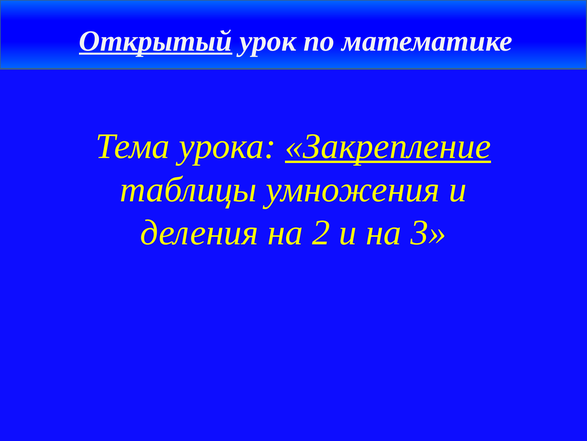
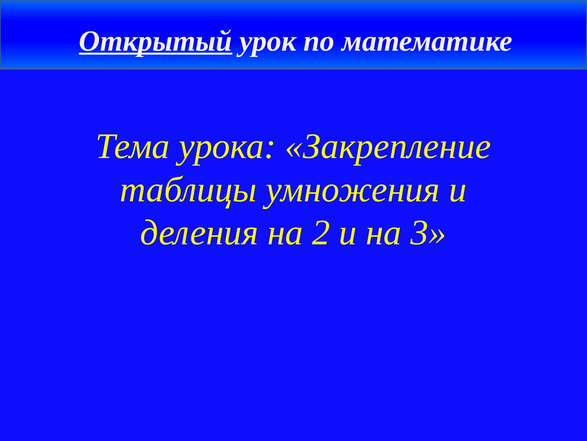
Закрепление underline: present -> none
